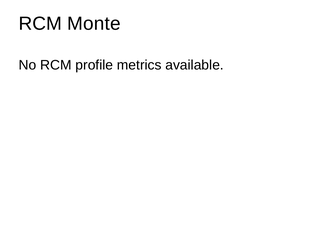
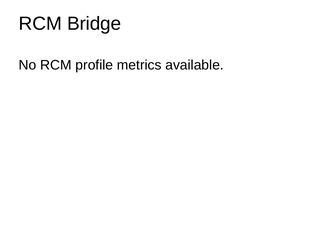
Monte: Monte -> Bridge
